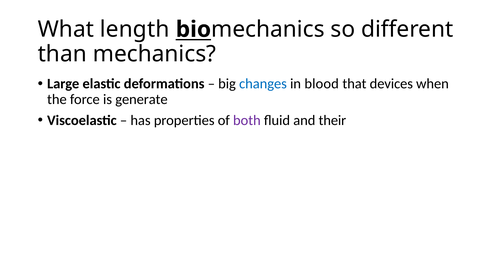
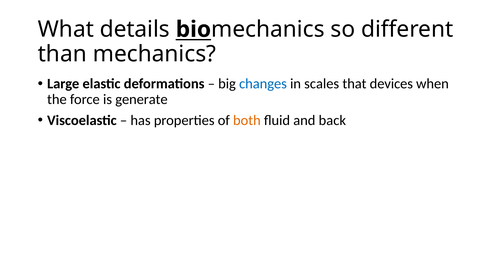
length: length -> details
blood: blood -> scales
both colour: purple -> orange
their: their -> back
